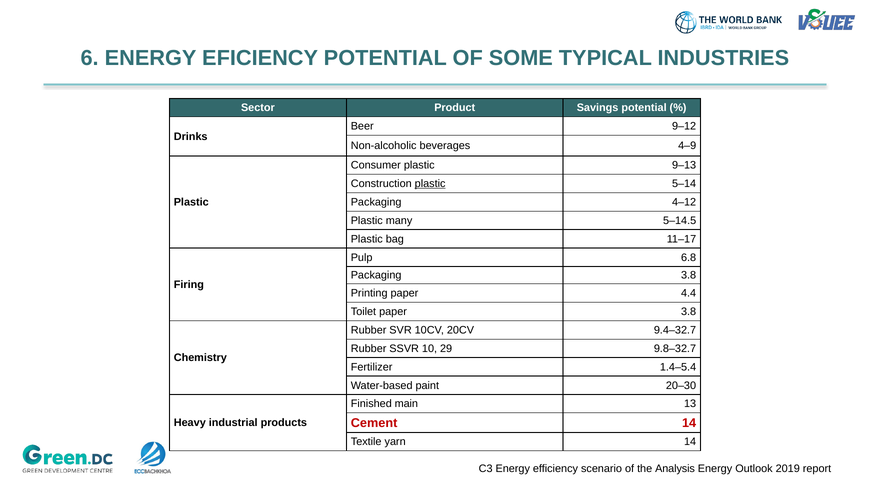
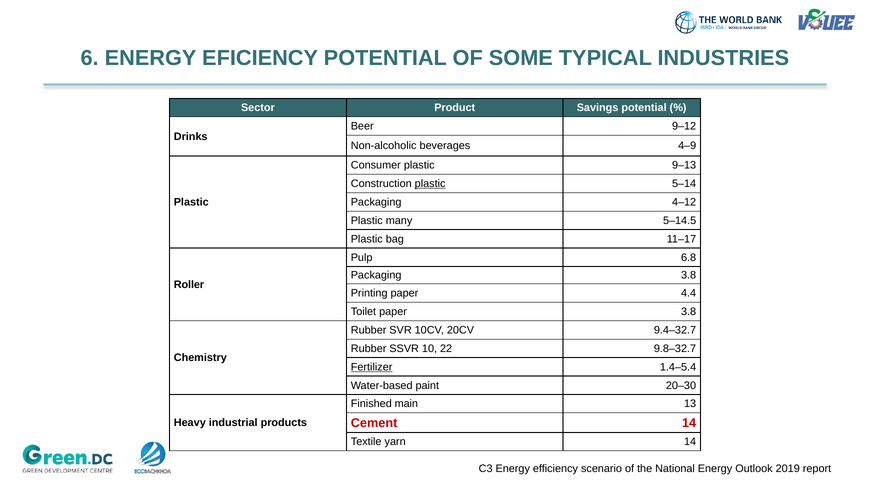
Firing: Firing -> Roller
29: 29 -> 22
Fertilizer underline: none -> present
Analysis: Analysis -> National
